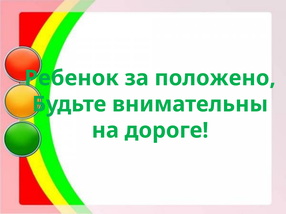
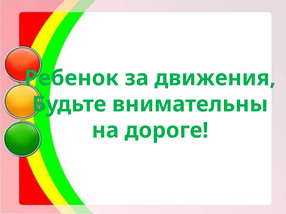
положено: положено -> движения
